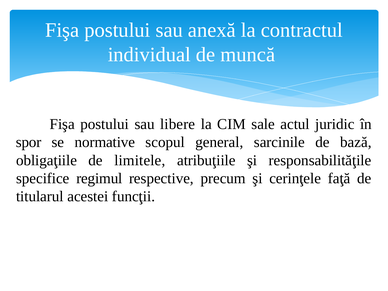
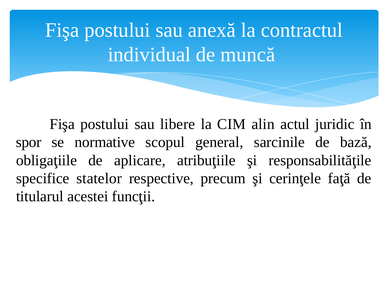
sale: sale -> alin
limitele: limitele -> aplicare
regimul: regimul -> statelor
